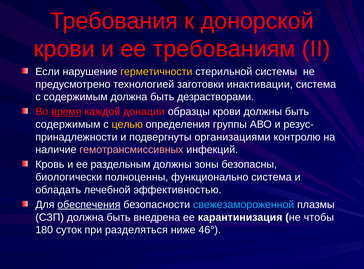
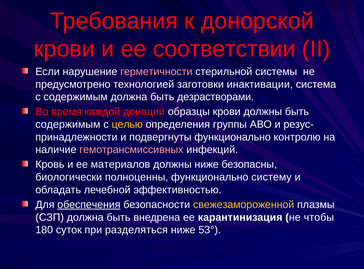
требованиям: требованиям -> соответствии
герметичности colour: yellow -> pink
время underline: present -> none
подвергнуты организациями: организациями -> функционально
раздельным: раздельным -> материалов
должны зоны: зоны -> ниже
функционально система: система -> систему
свежезамороженной colour: light blue -> yellow
46°: 46° -> 53°
